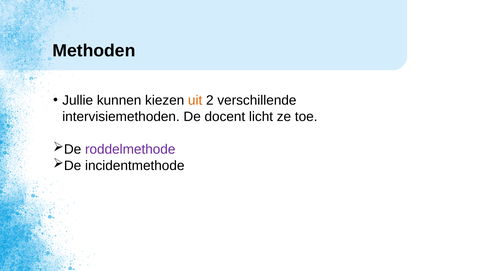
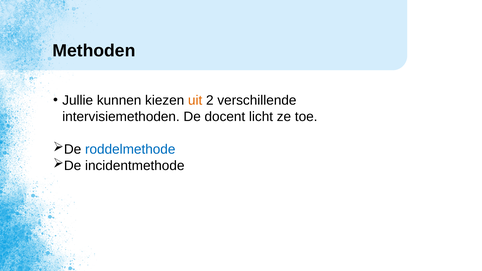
roddelmethode colour: purple -> blue
